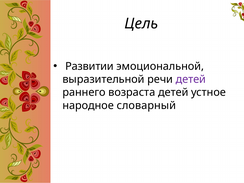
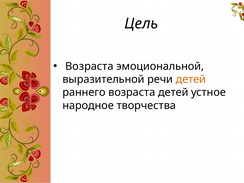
Развитии at (89, 66): Развитии -> Возраста
детей at (191, 79) colour: purple -> orange
словарный: словарный -> творчества
